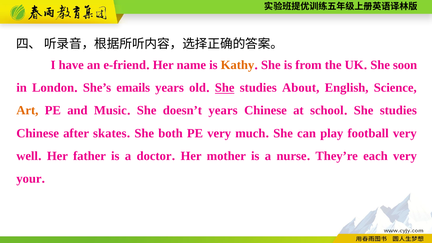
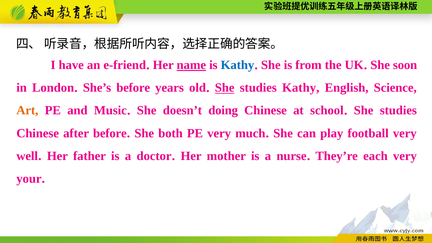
name underline: none -> present
Kathy at (237, 65) colour: orange -> blue
She’s emails: emails -> before
studies About: About -> Kathy
doesn’t years: years -> doing
after skates: skates -> before
